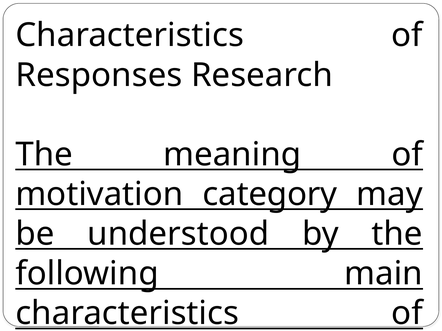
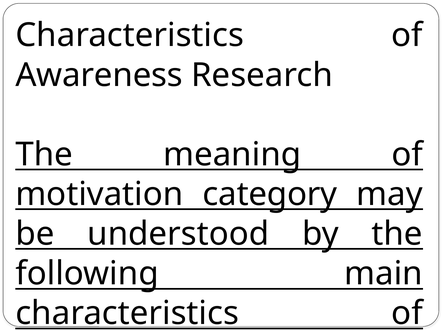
Responses: Responses -> Awareness
